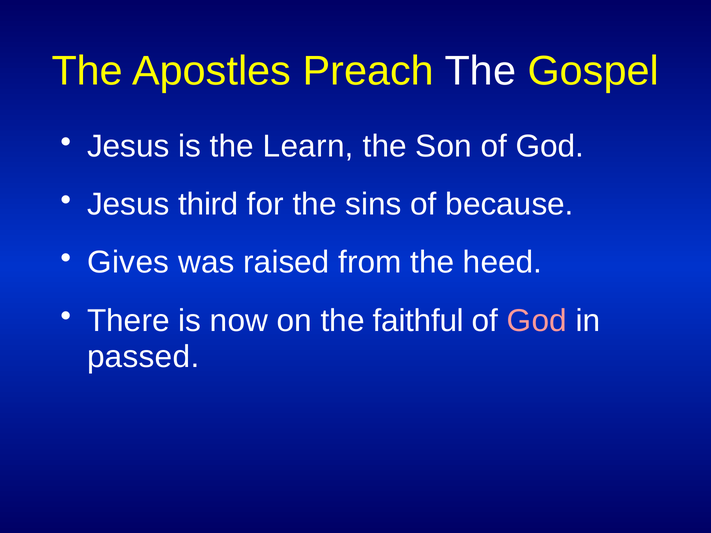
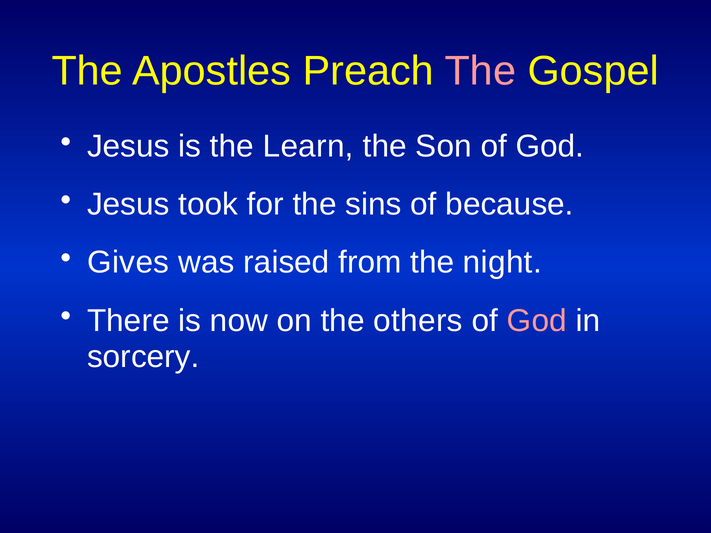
The at (480, 71) colour: white -> pink
third: third -> took
heed: heed -> night
faithful: faithful -> others
passed: passed -> sorcery
